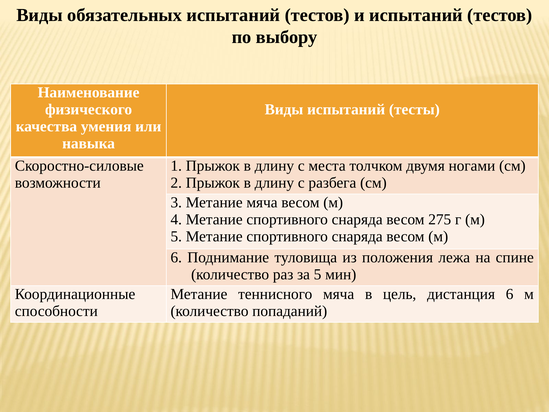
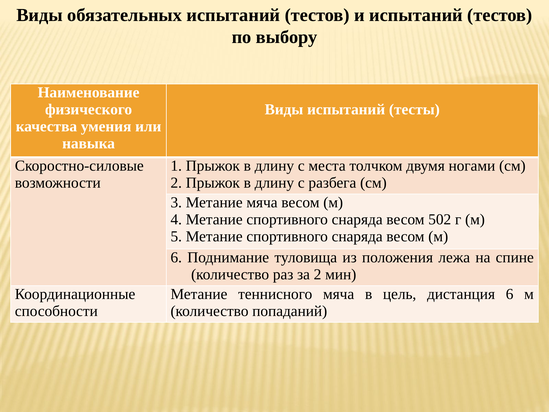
275: 275 -> 502
за 5: 5 -> 2
